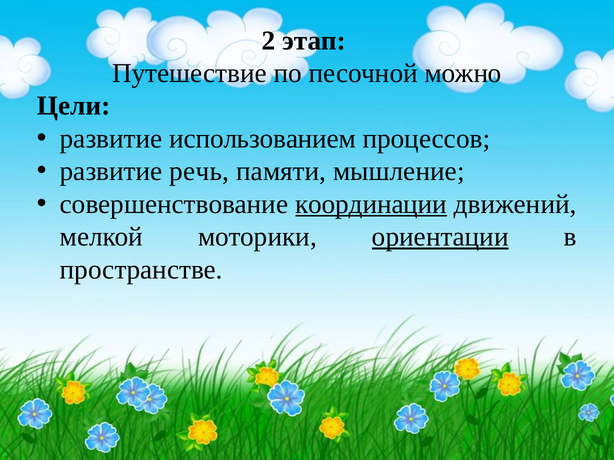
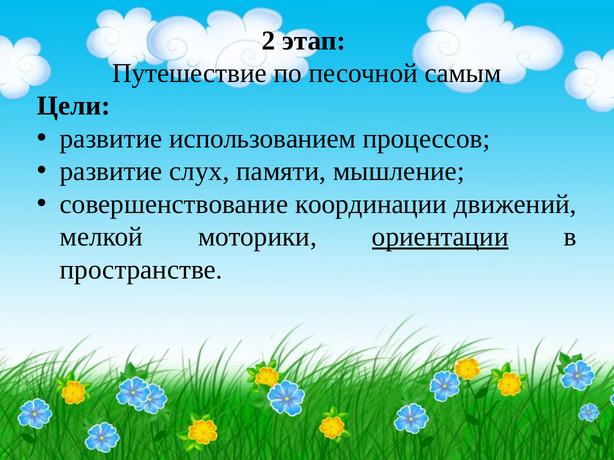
можно: можно -> самым
речь: речь -> слух
координации underline: present -> none
